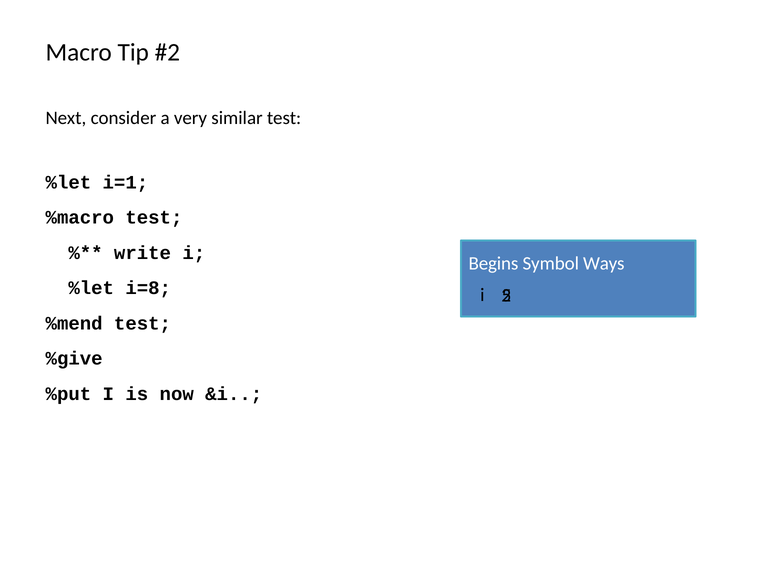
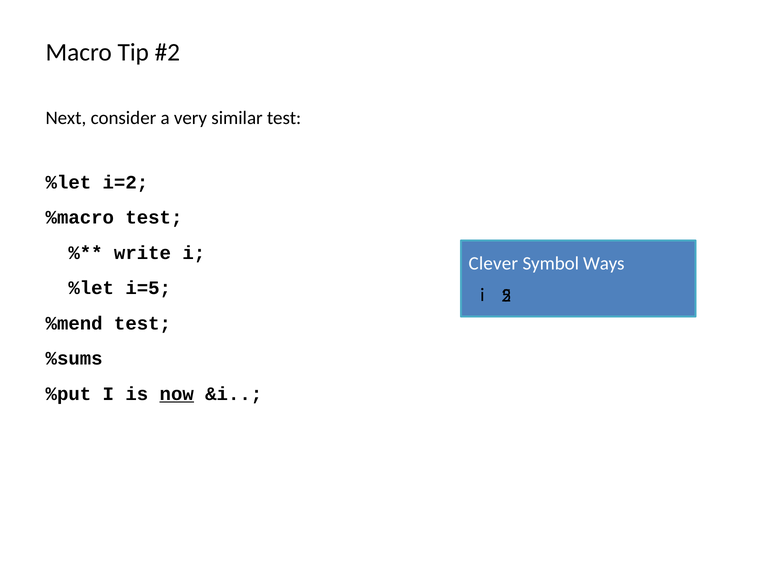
i=1: i=1 -> i=2
Begins: Begins -> Clever
i=8: i=8 -> i=5
%give: %give -> %sums
now underline: none -> present
